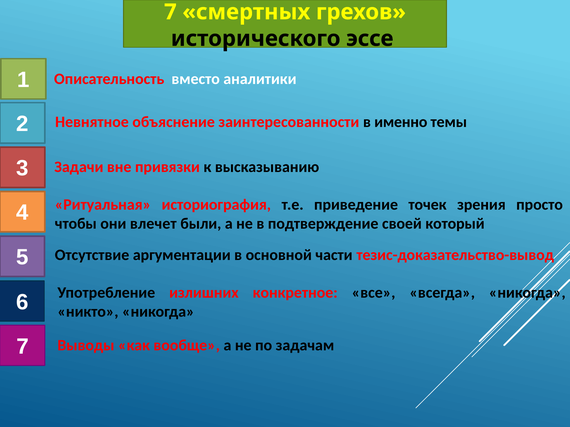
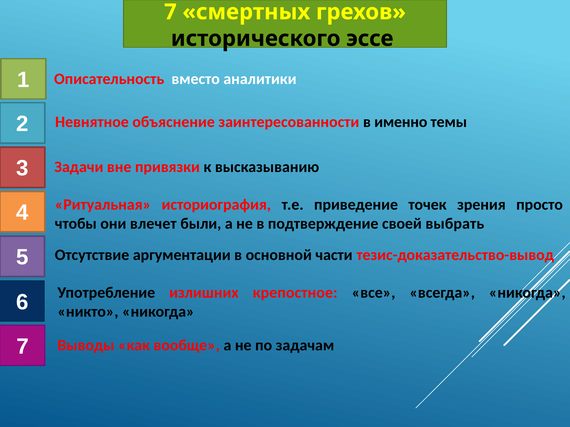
который: который -> выбрать
конкретное: конкретное -> крепостное
